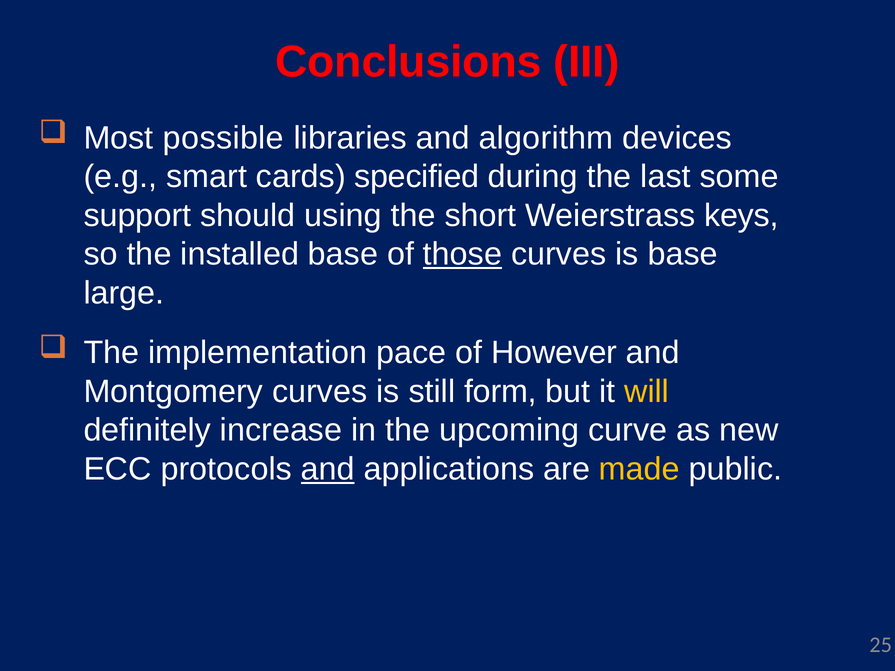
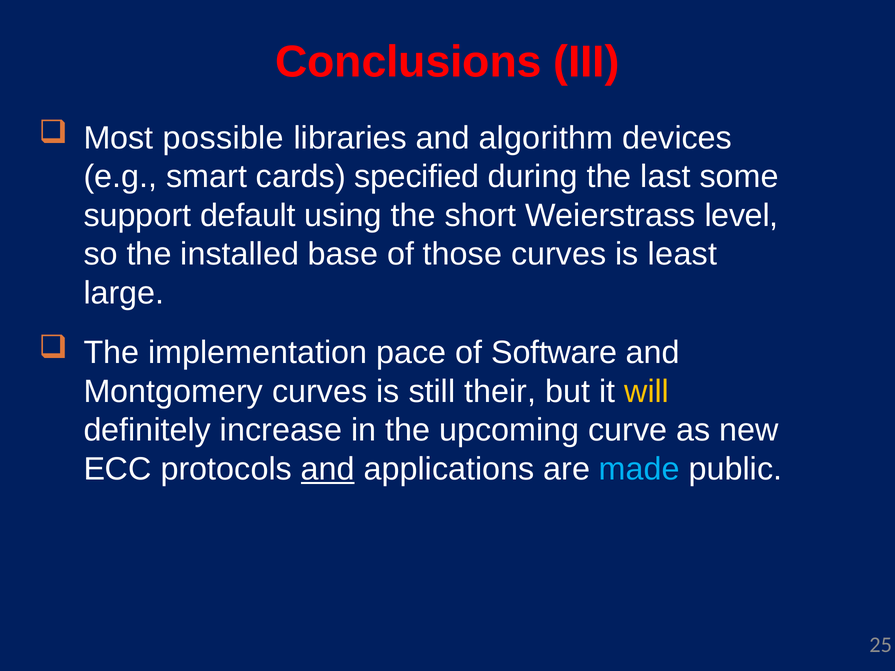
should: should -> default
keys: keys -> level
those underline: present -> none
is base: base -> least
However: However -> Software
form: form -> their
made colour: yellow -> light blue
